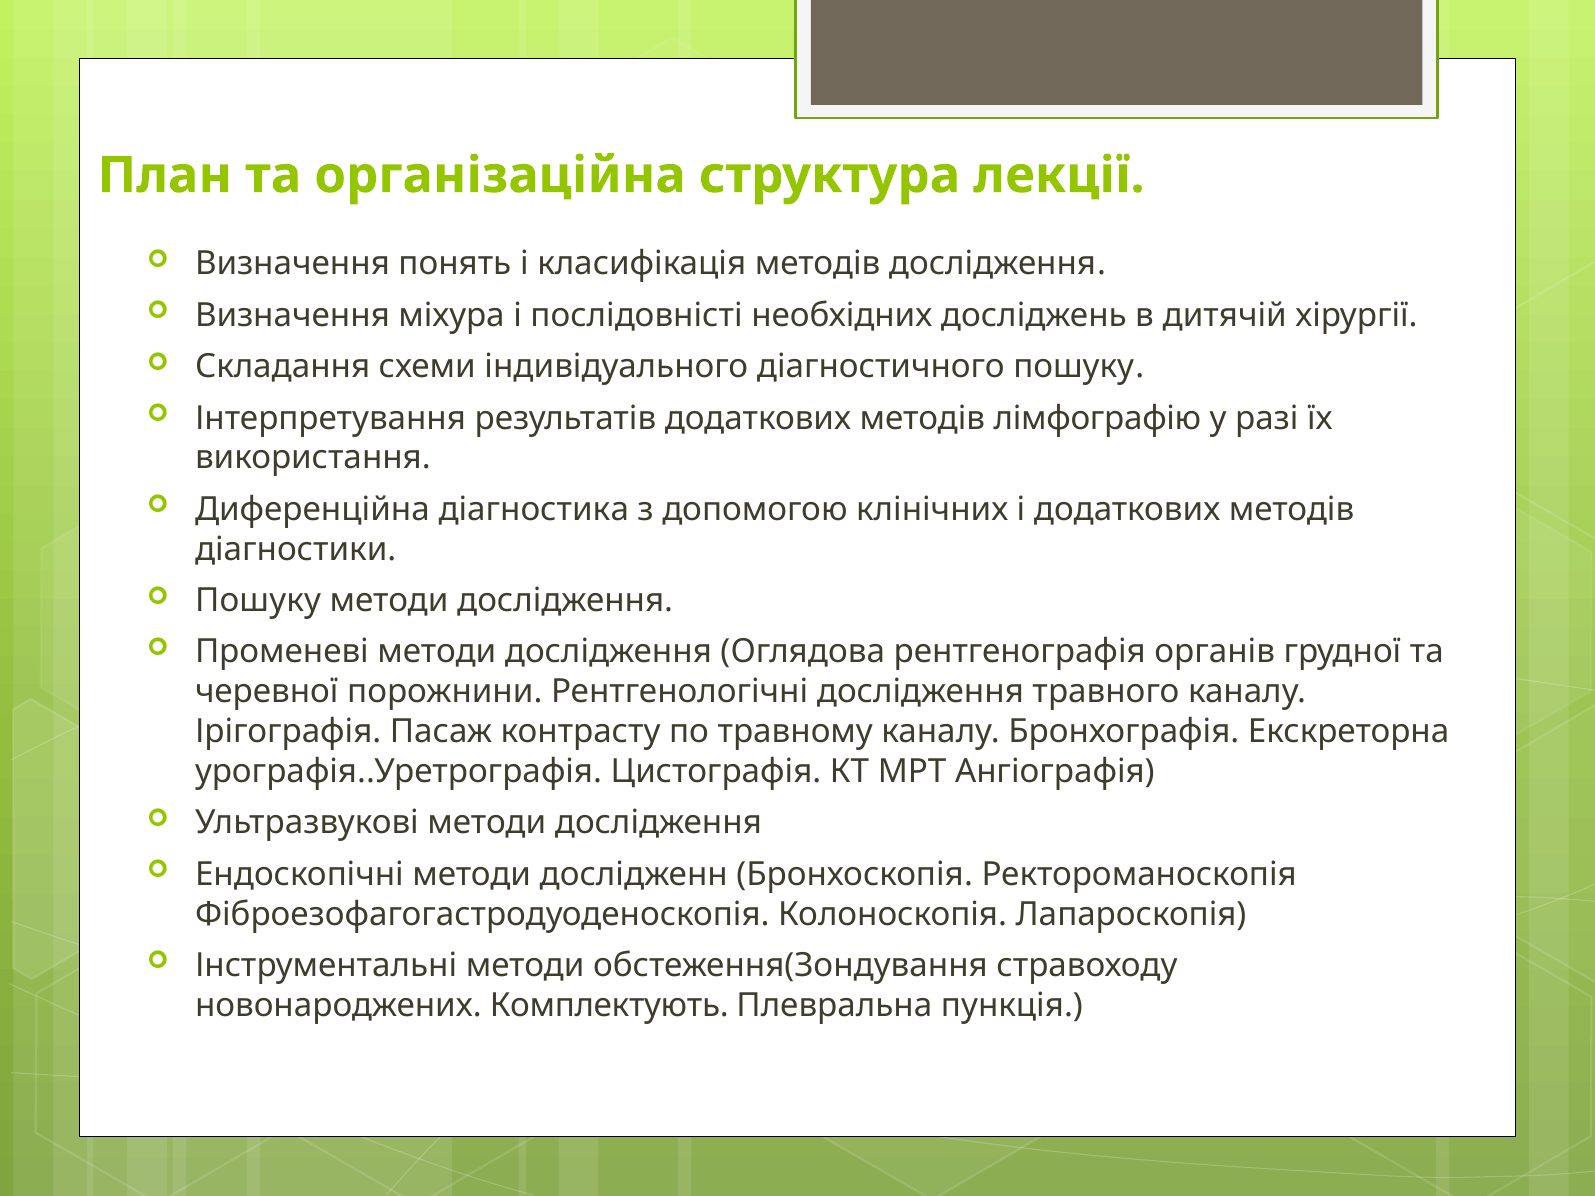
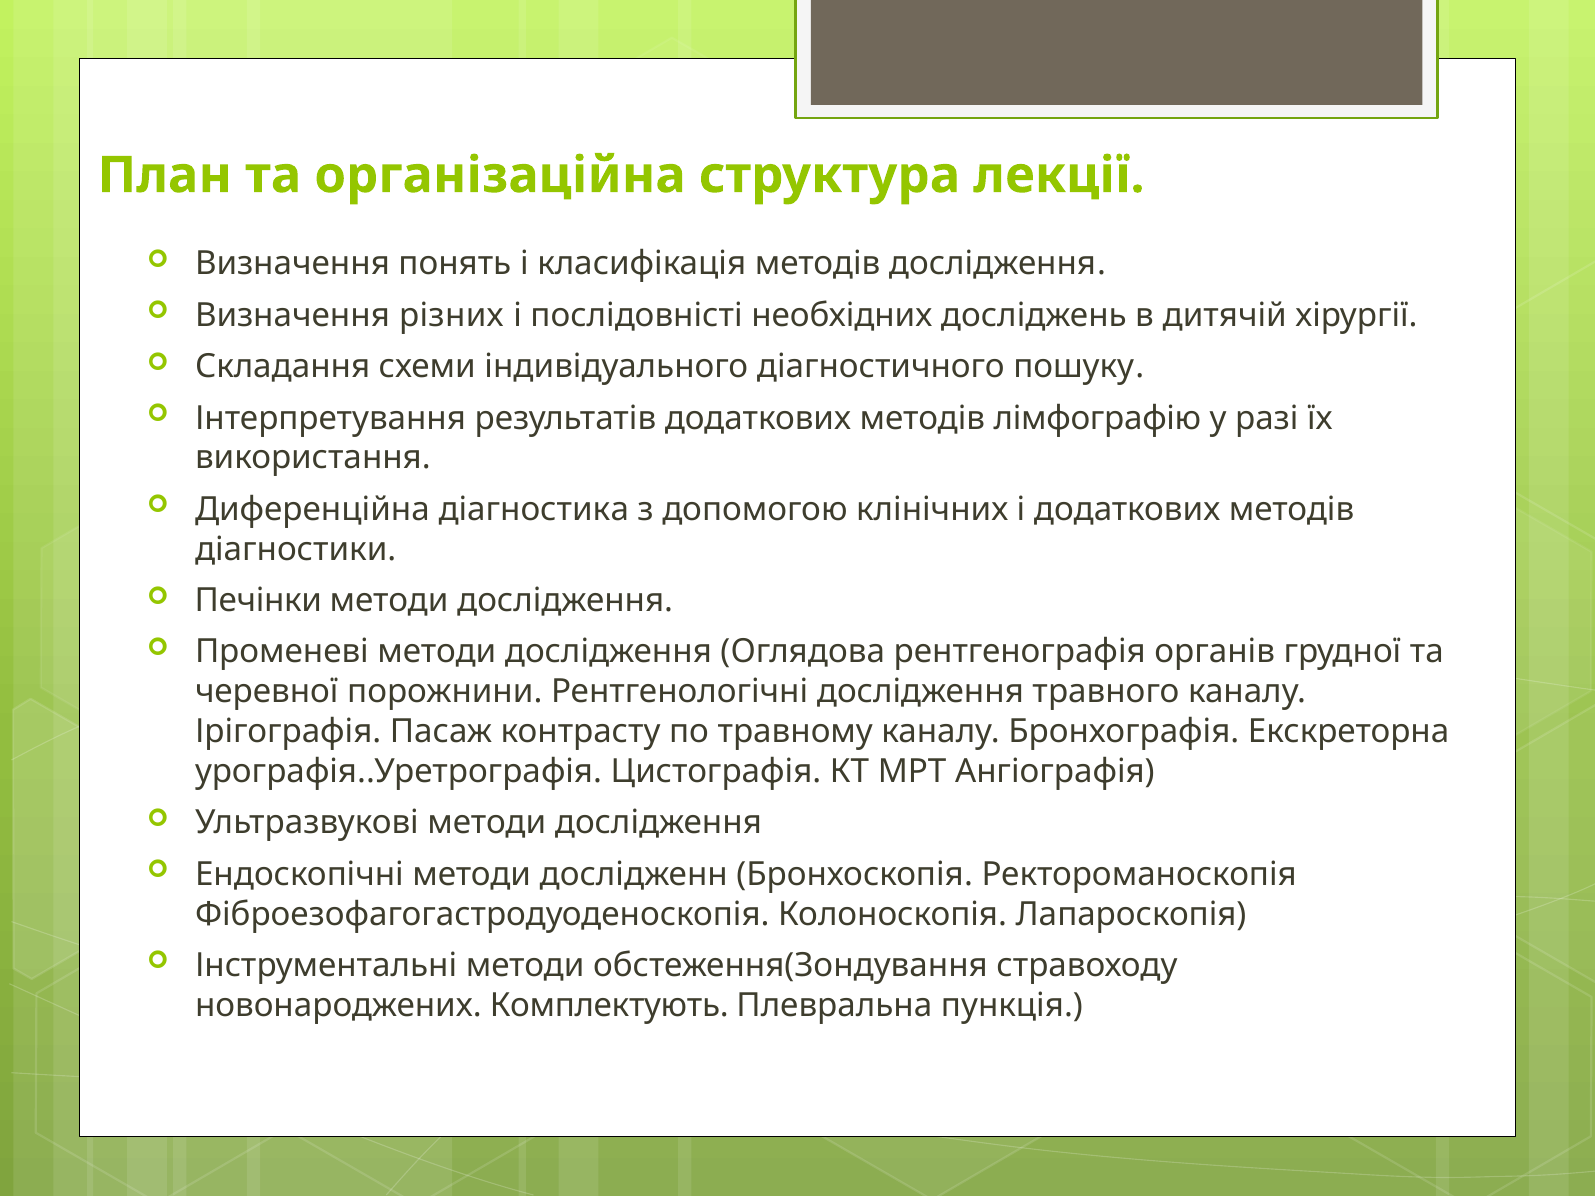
міхура: міхура -> різних
Пошуку at (258, 601): Пошуку -> Печінки
